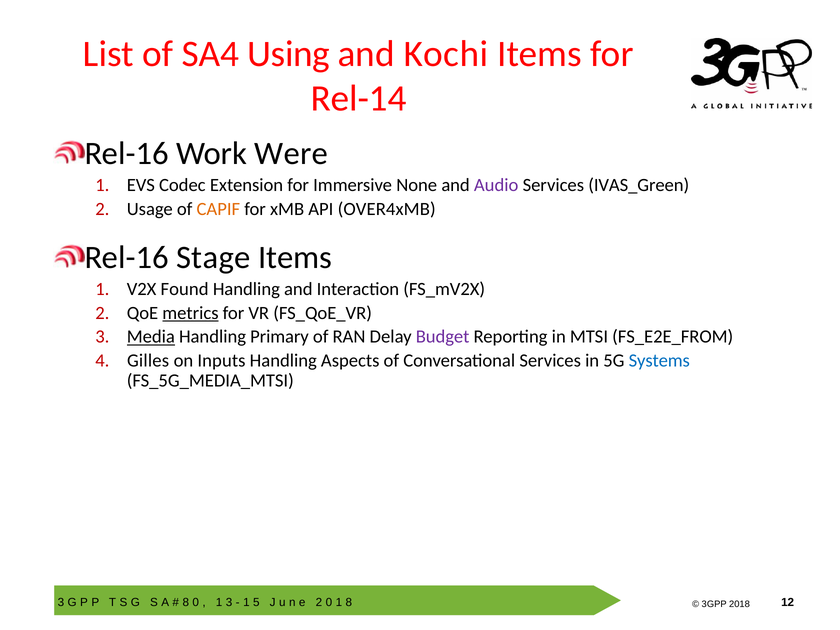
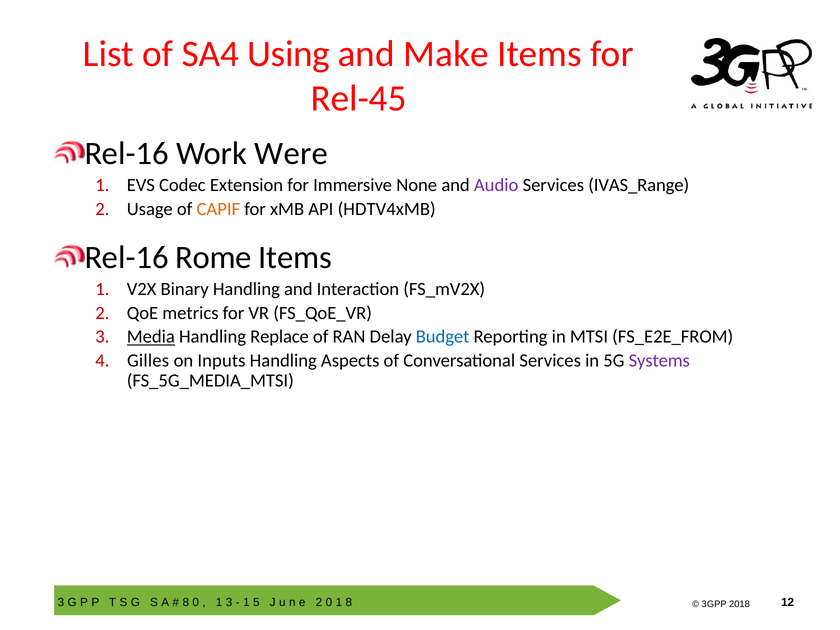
Kochi: Kochi -> Make
Rel-14: Rel-14 -> Rel-45
IVAS_Green: IVAS_Green -> IVAS_Range
OVER4xMB: OVER4xMB -> HDTV4xMB
Stage: Stage -> Rome
Found: Found -> Binary
metrics underline: present -> none
Primary: Primary -> Replace
Budget colour: purple -> blue
Systems colour: blue -> purple
